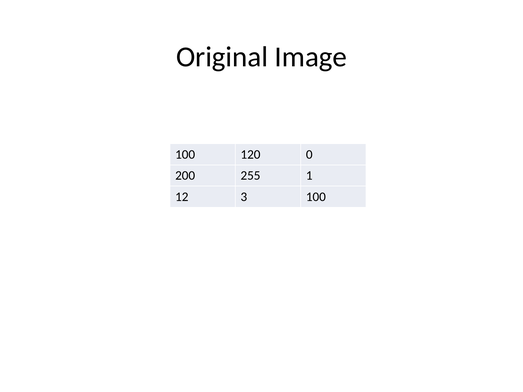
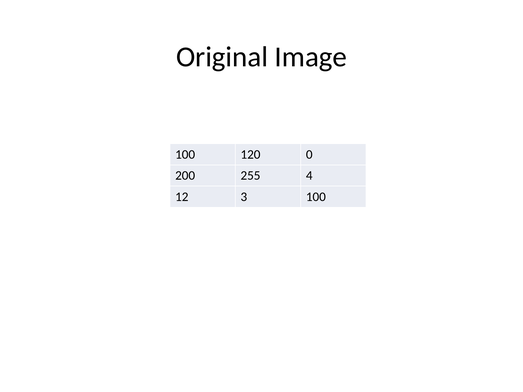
1: 1 -> 4
